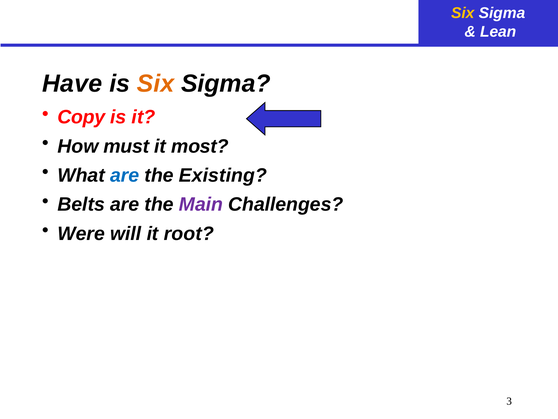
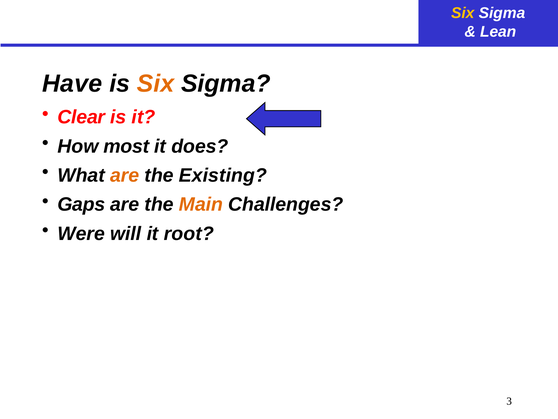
Copy: Copy -> Clear
must: must -> most
most: most -> does
are at (125, 175) colour: blue -> orange
Belts: Belts -> Gaps
Main colour: purple -> orange
